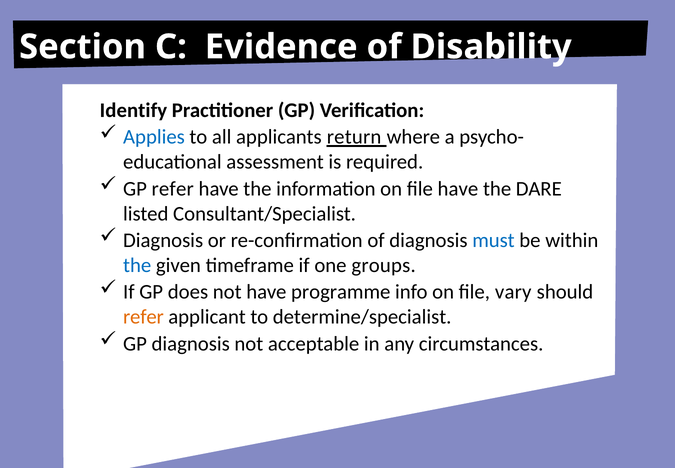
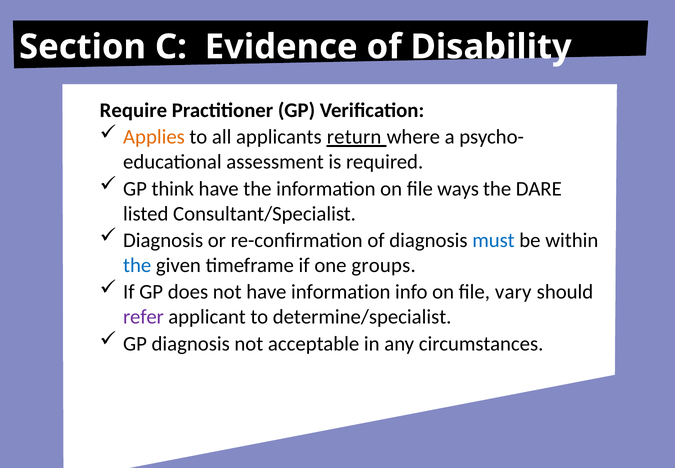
Identify: Identify -> Require
Applies colour: blue -> orange
GP refer: refer -> think
file have: have -> ways
have programme: programme -> information
refer at (143, 317) colour: orange -> purple
